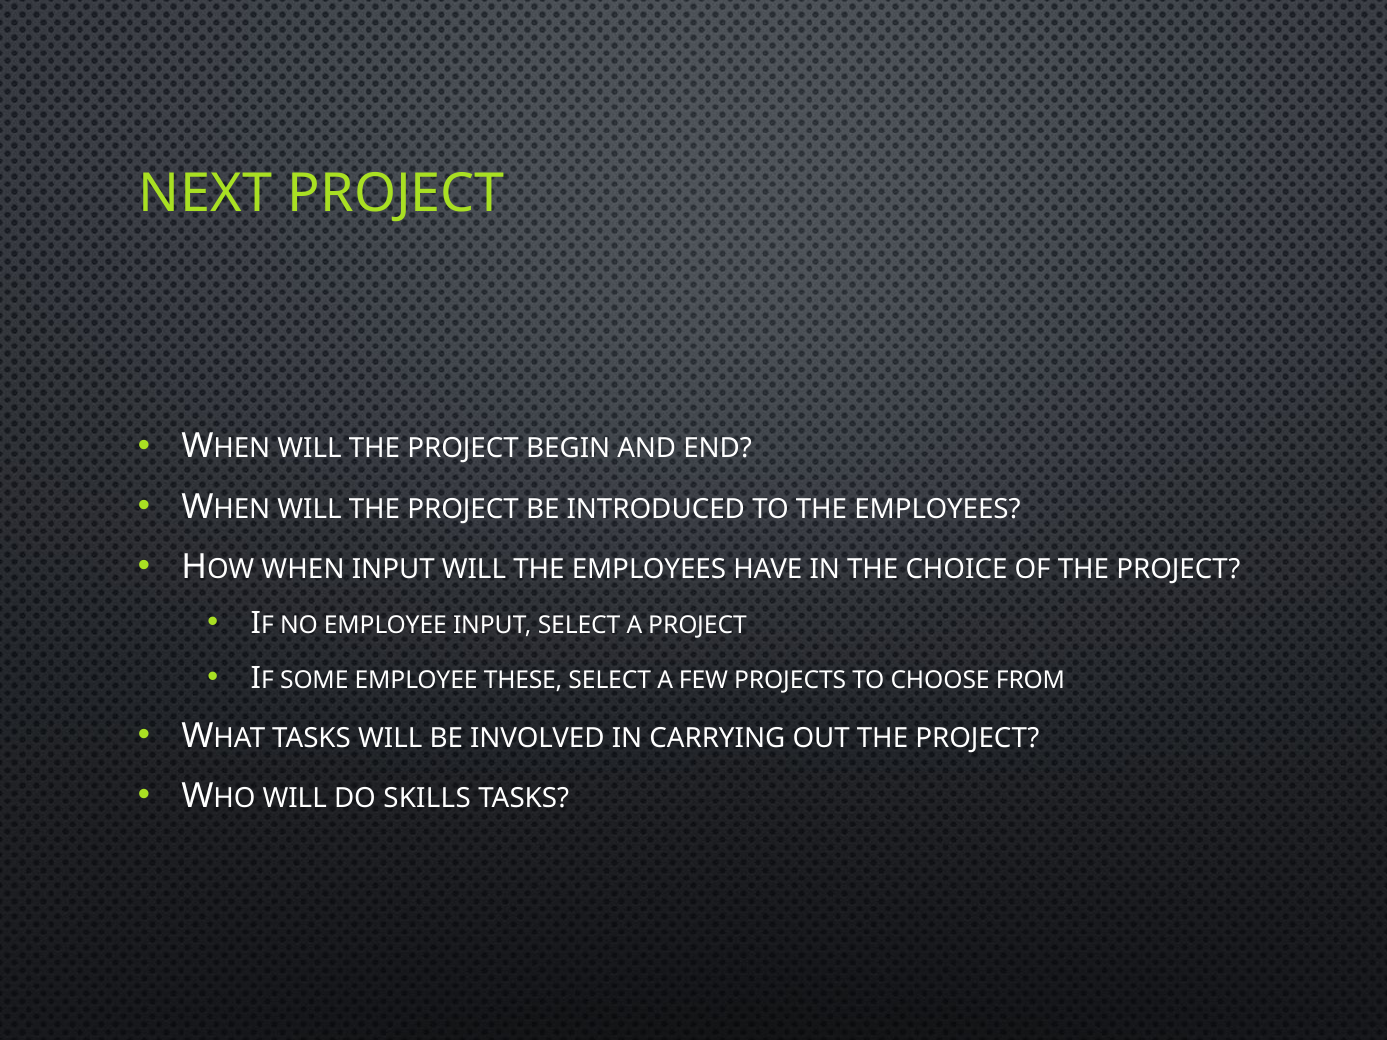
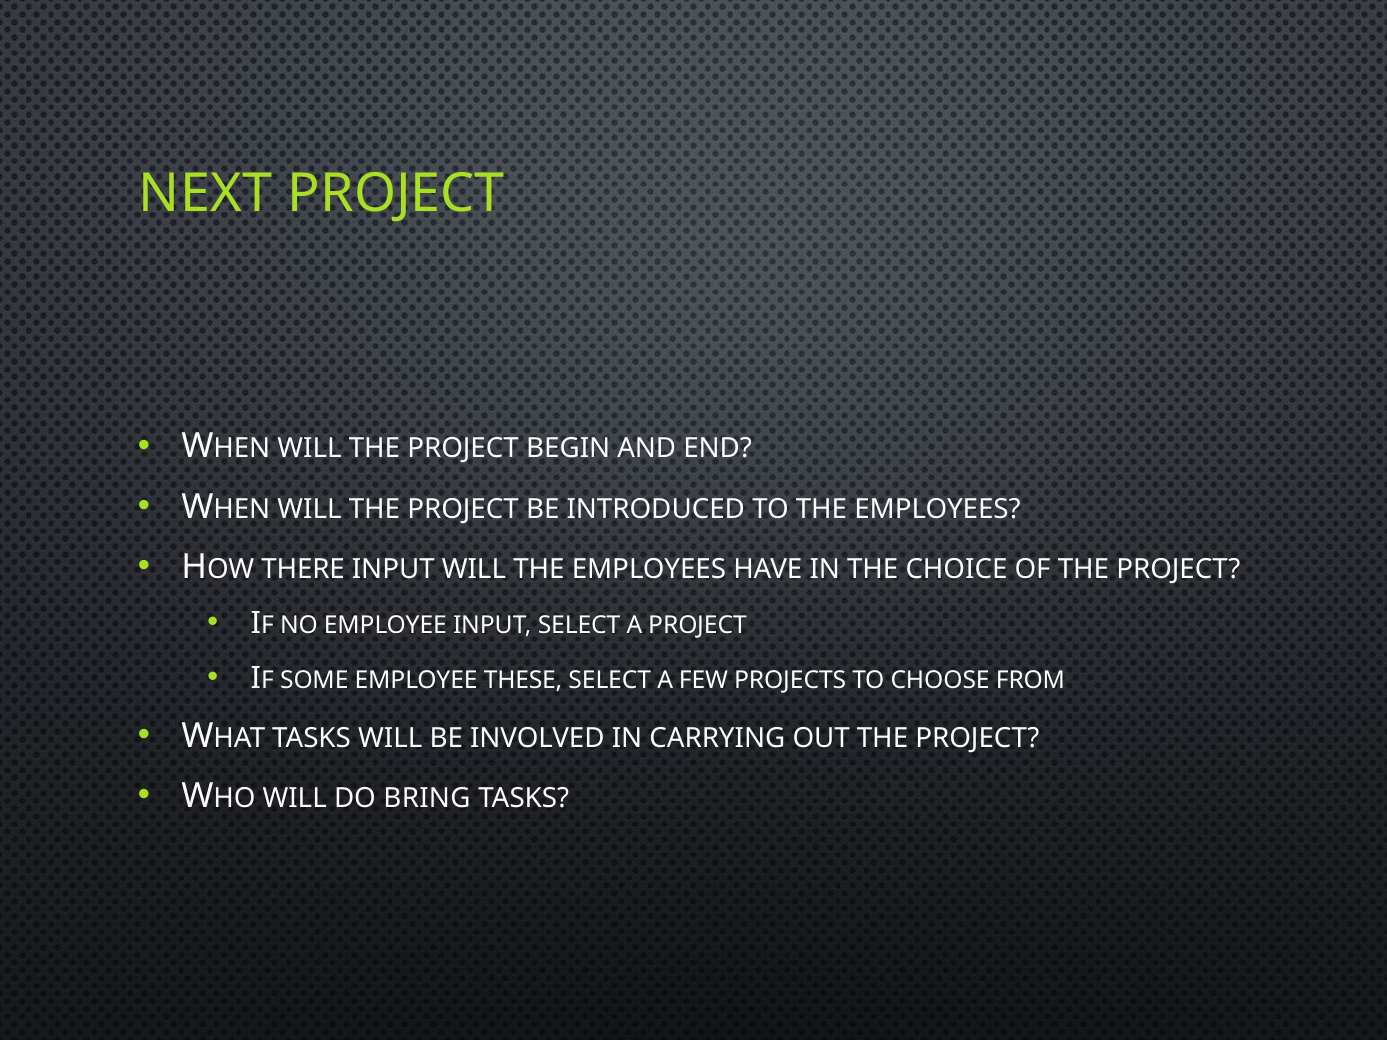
WHEN: WHEN -> THERE
SKILLS: SKILLS -> BRING
